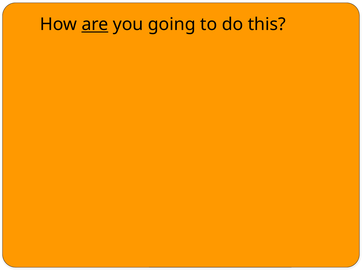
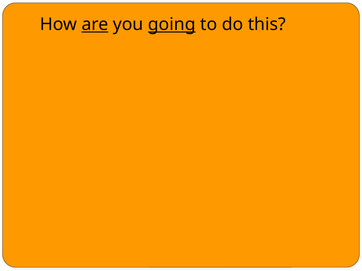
going underline: none -> present
